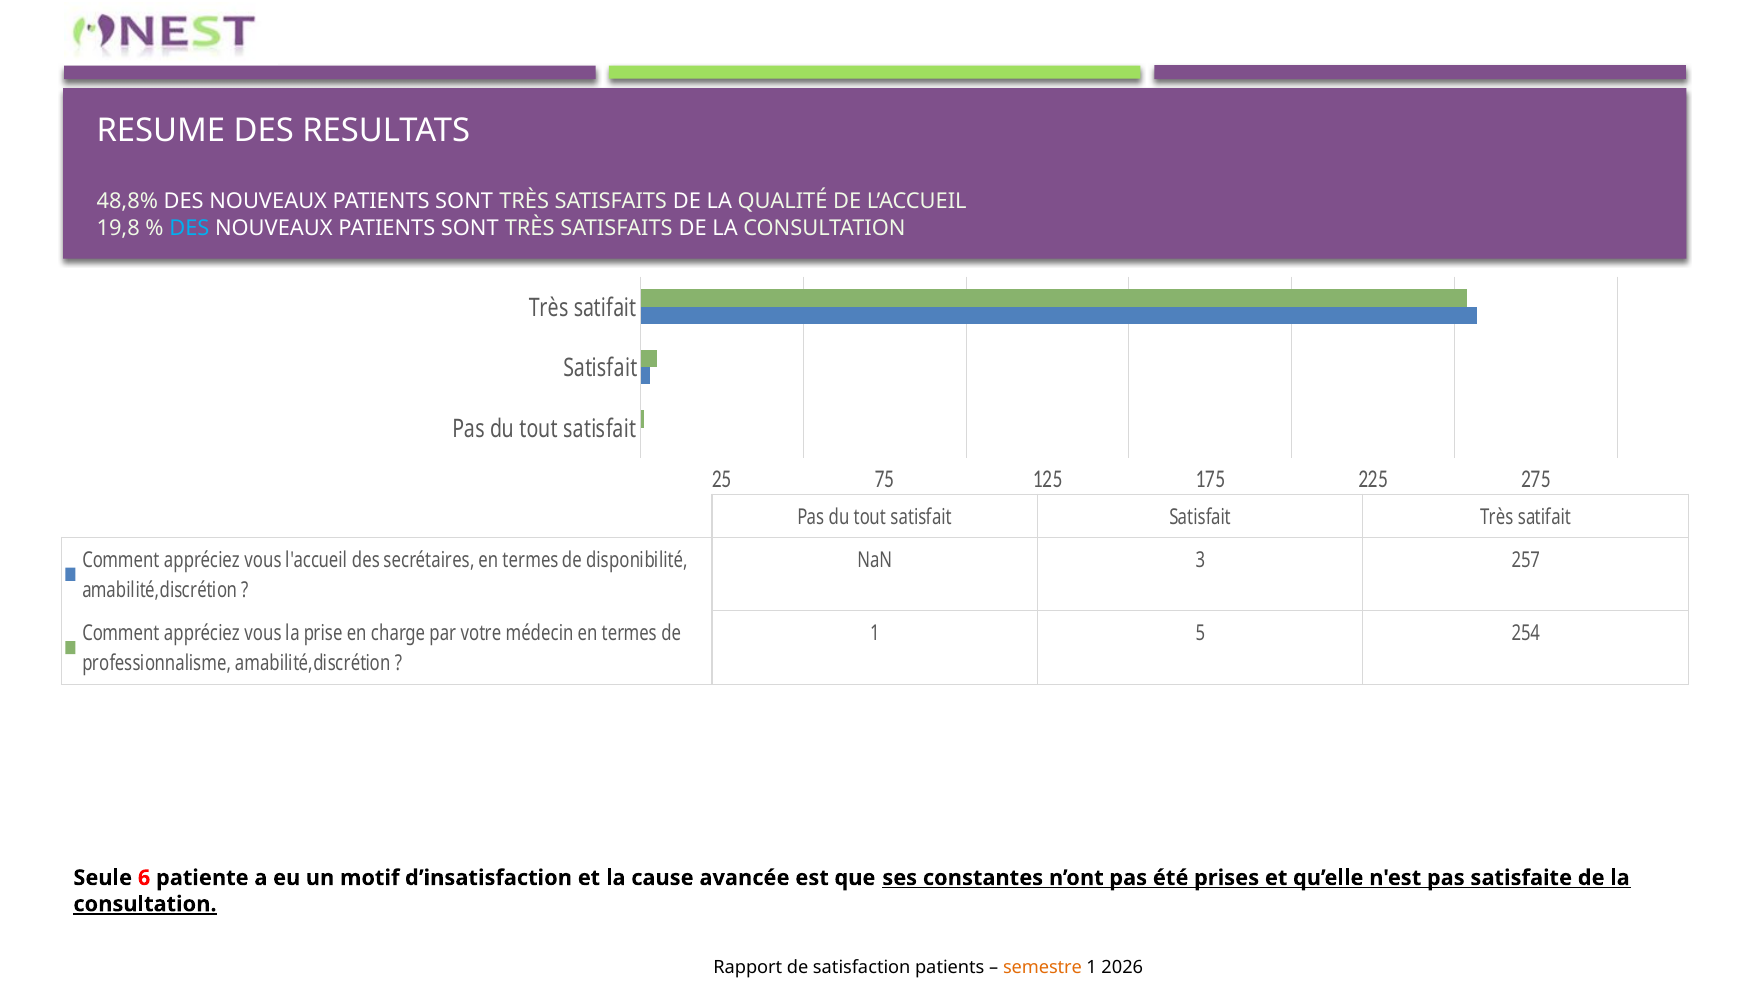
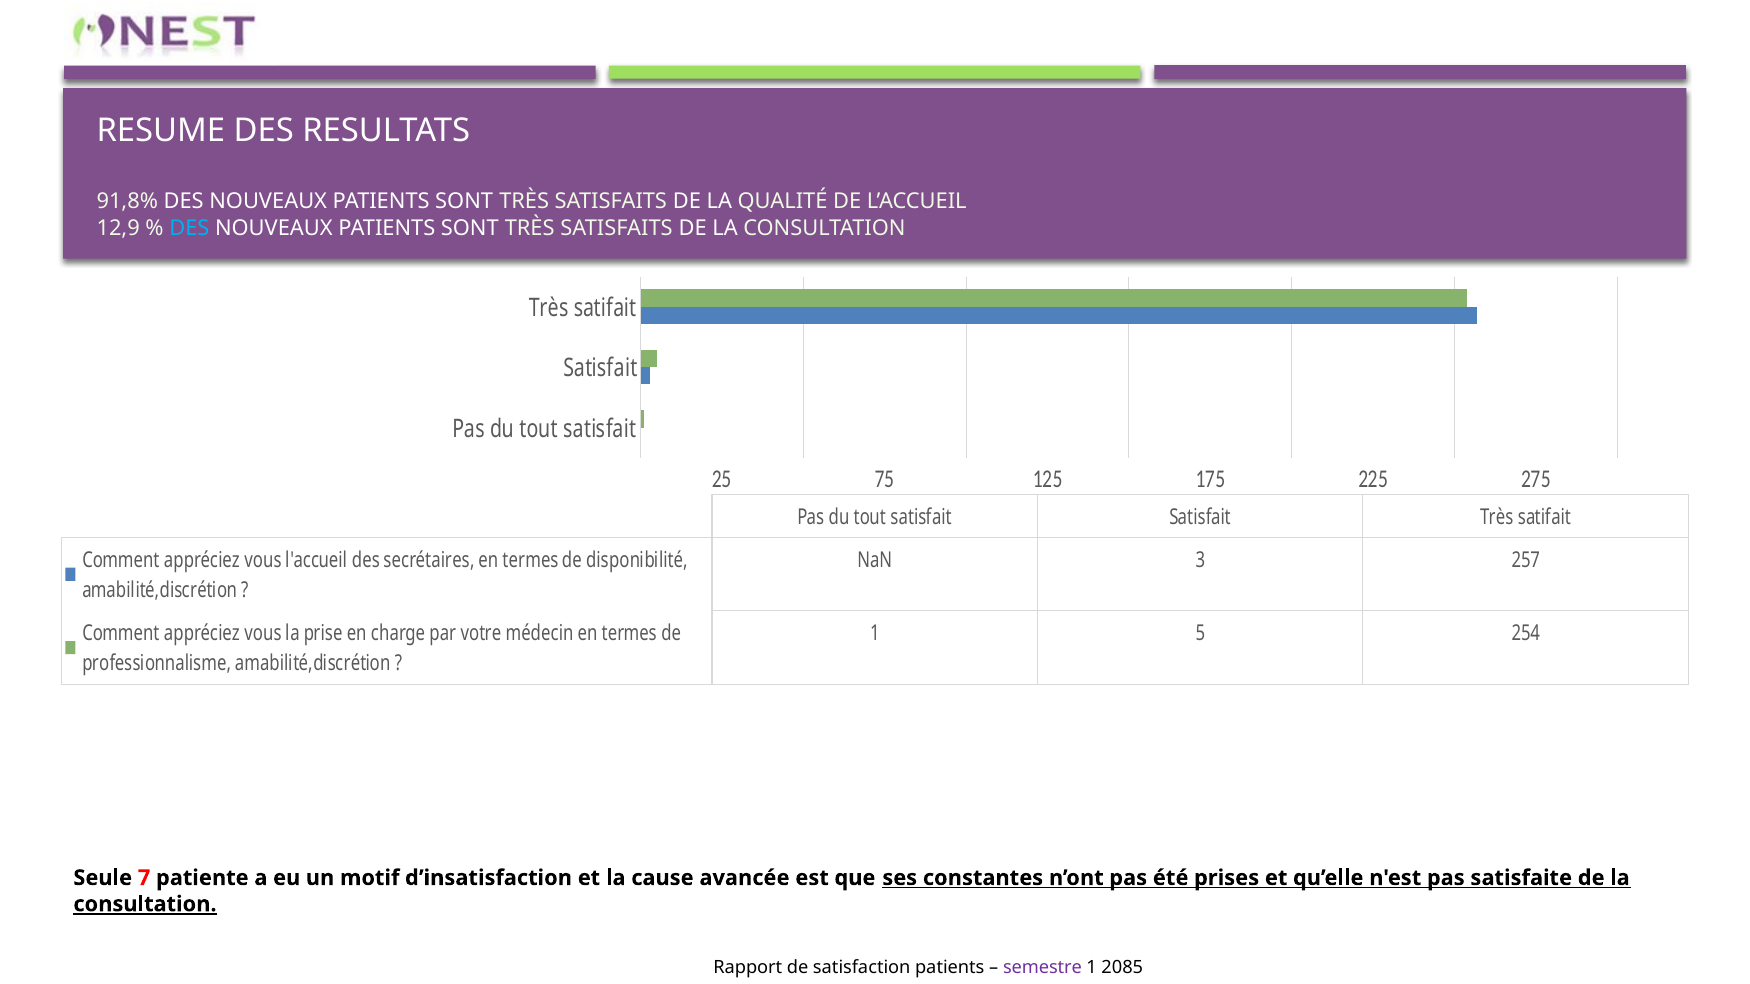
48,8%: 48,8% -> 91,8%
19,8: 19,8 -> 12,9
6: 6 -> 7
semestre colour: orange -> purple
2026: 2026 -> 2085
